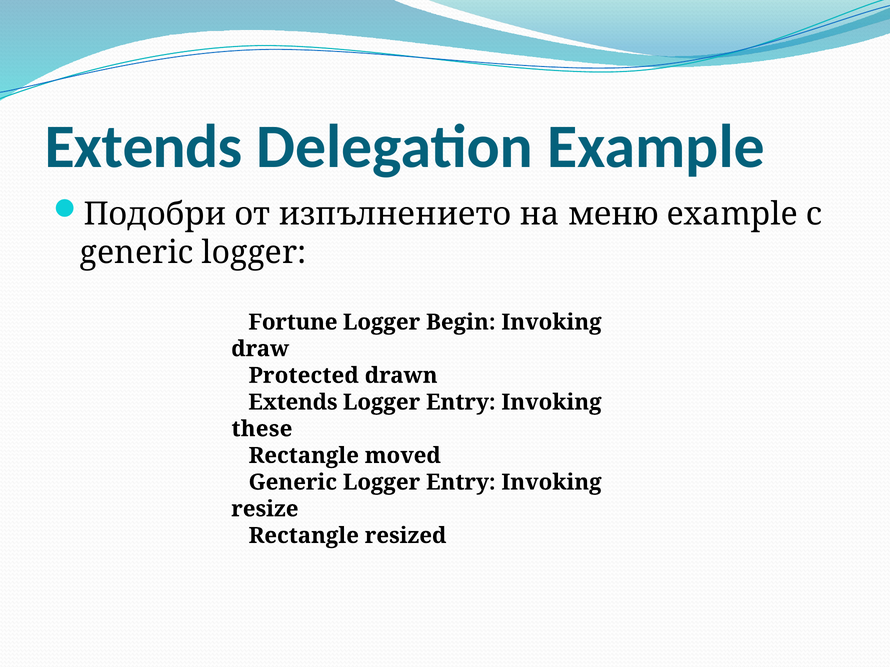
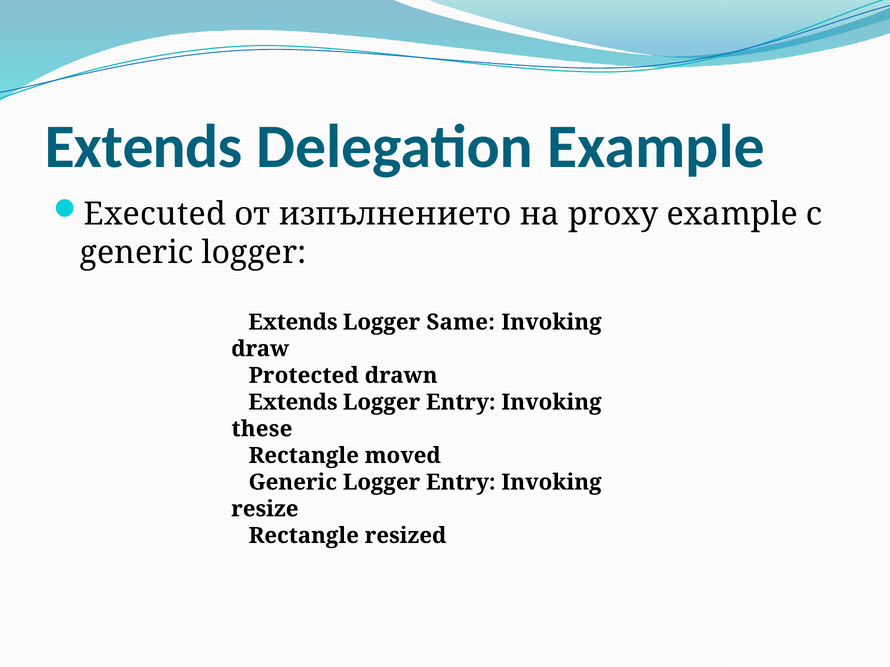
Подобри: Подобри -> Executed
меню: меню -> proxy
Fortune at (293, 322): Fortune -> Extends
Begin: Begin -> Same
